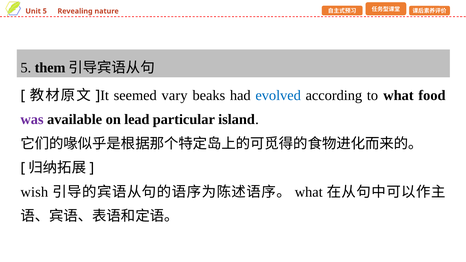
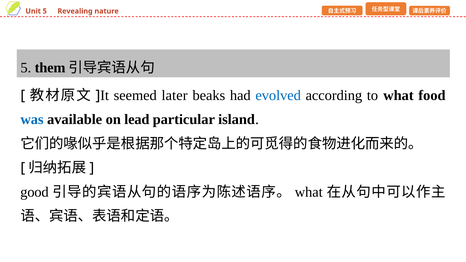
vary: vary -> later
was colour: purple -> blue
wish: wish -> good
